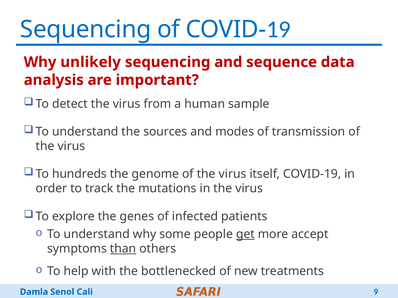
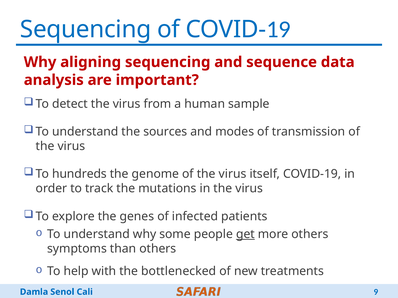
unlikely: unlikely -> aligning
more accept: accept -> others
than underline: present -> none
